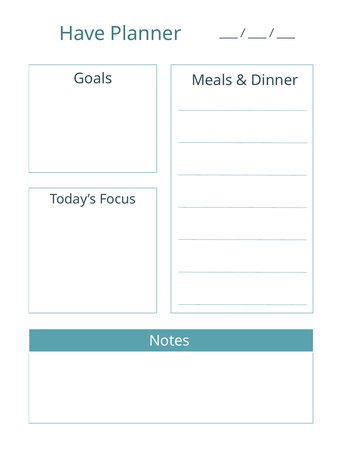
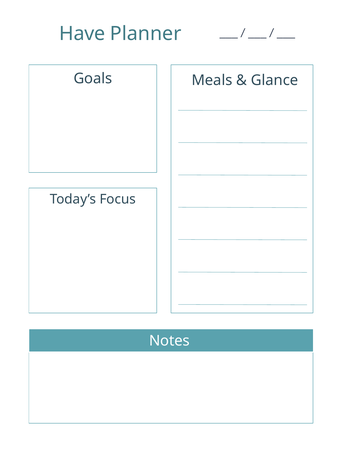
Dinner: Dinner -> Glance
